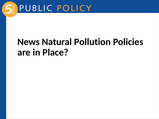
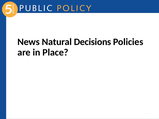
Pollution: Pollution -> Decisions
